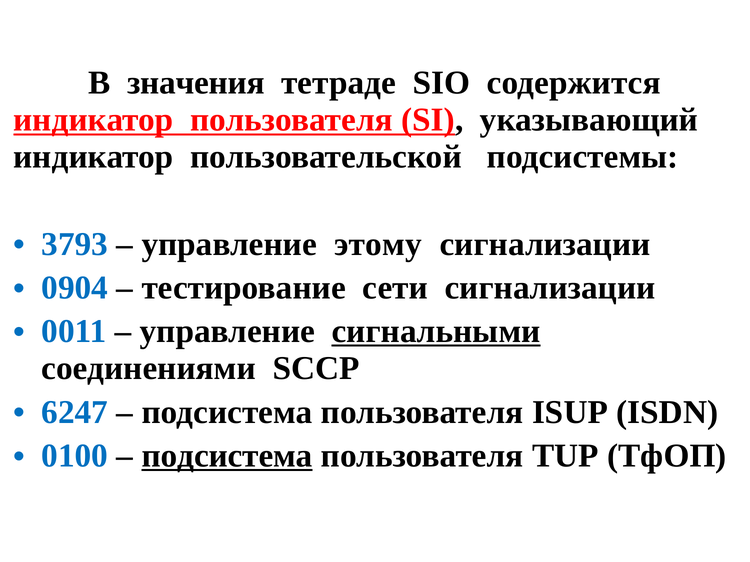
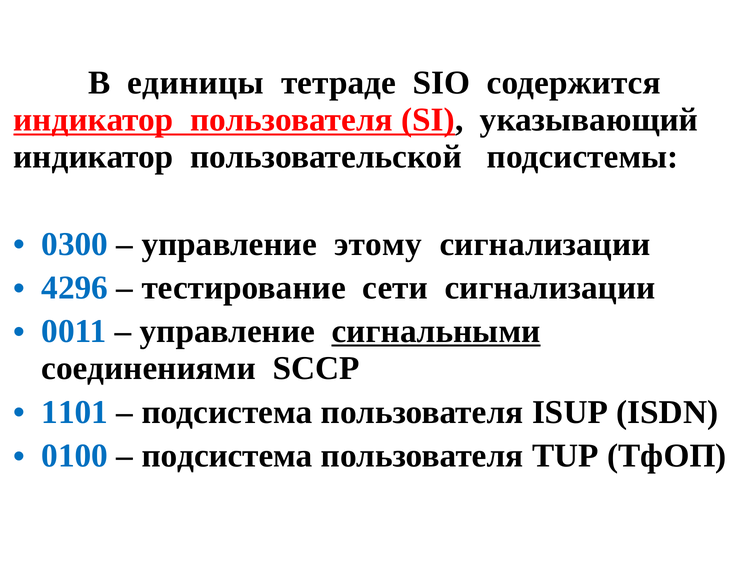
значения: значения -> единицы
3793: 3793 -> 0300
0904: 0904 -> 4296
6247: 6247 -> 1101
подсистема at (227, 456) underline: present -> none
